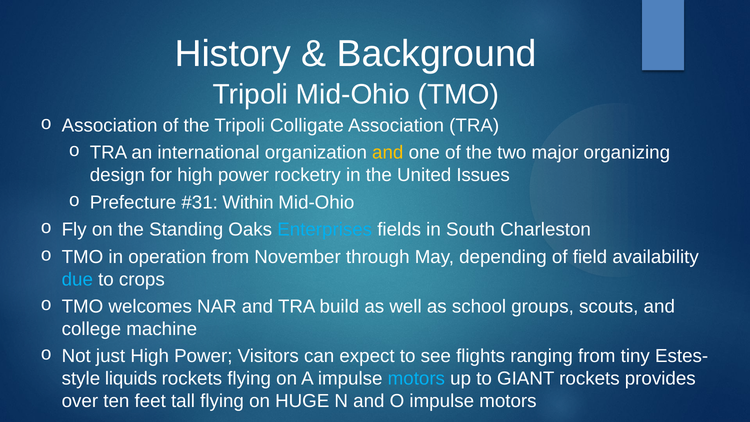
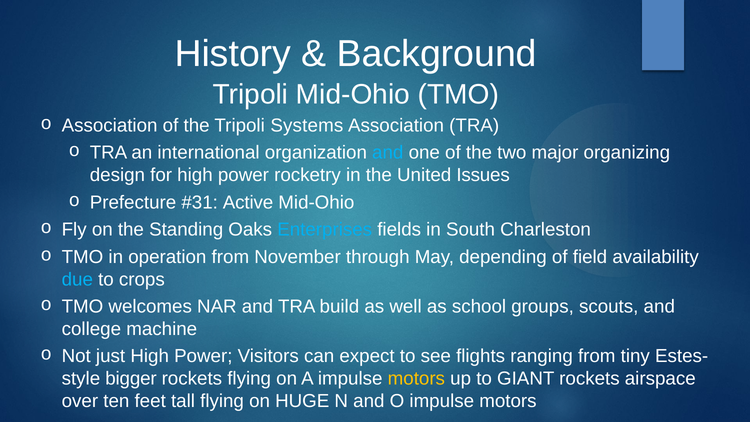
Colligate: Colligate -> Systems
and at (388, 153) colour: yellow -> light blue
Within: Within -> Active
liquids: liquids -> bigger
motors at (416, 379) colour: light blue -> yellow
provides: provides -> airspace
